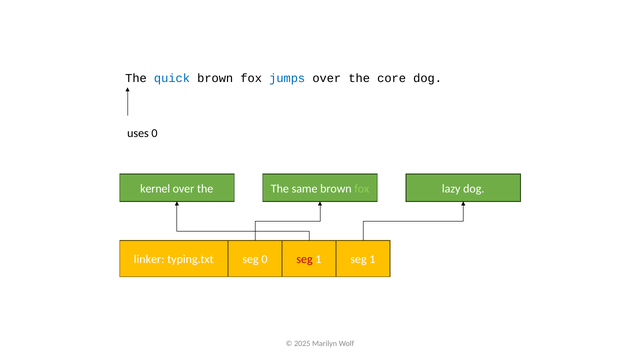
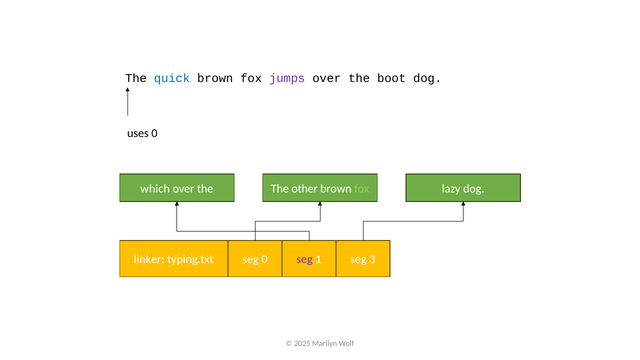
jumps colour: blue -> purple
core: core -> boot
kernel: kernel -> which
same: same -> other
seg at (305, 259) colour: red -> purple
1 seg 1: 1 -> 3
